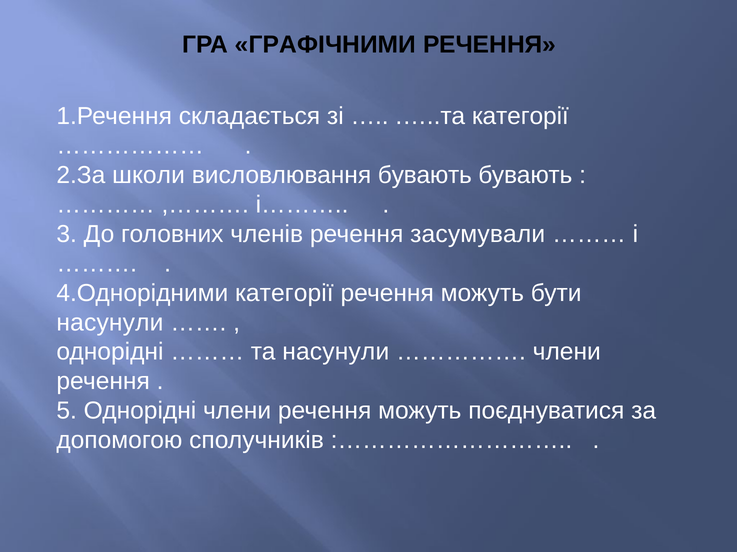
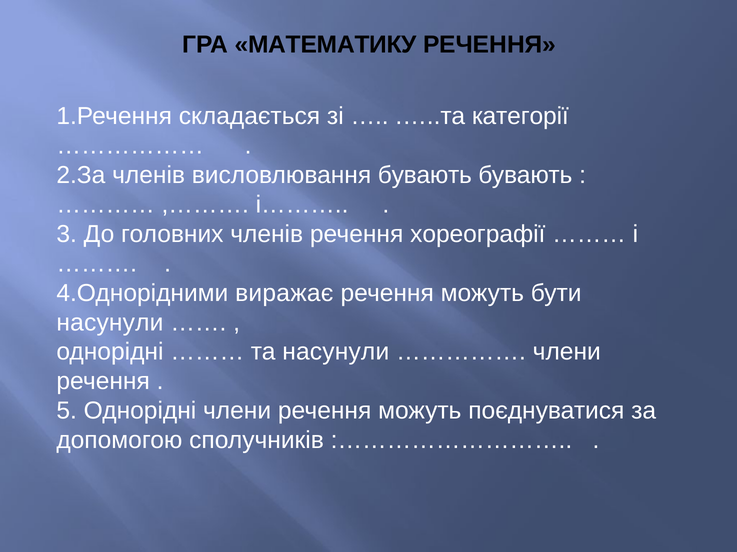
ГРАФІЧНИМИ: ГРАФІЧНИМИ -> МАТЕМАТИКУ
2.За школи: школи -> членів
засумували: засумували -> хореографії
4.Однорідними категорії: категорії -> виражає
